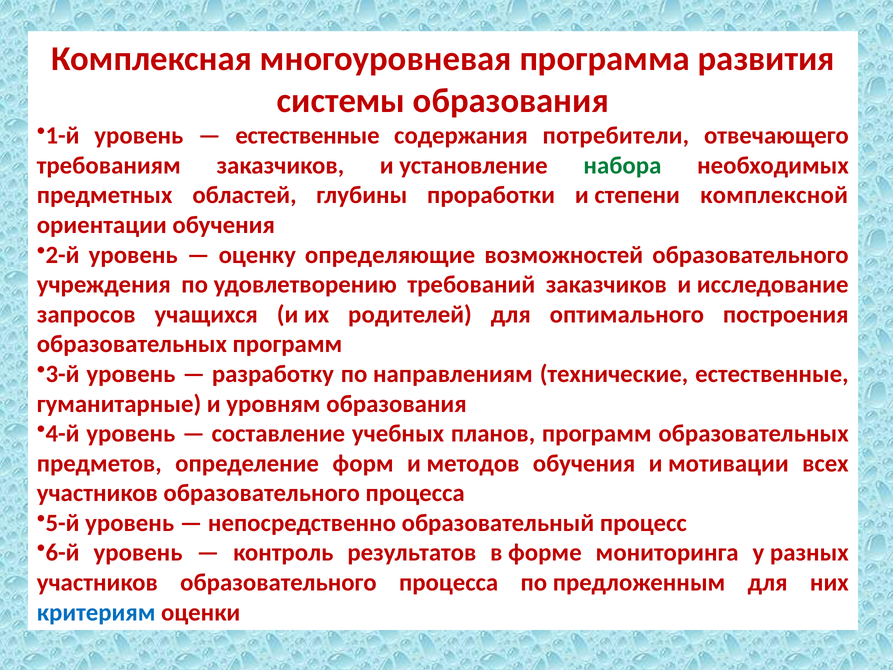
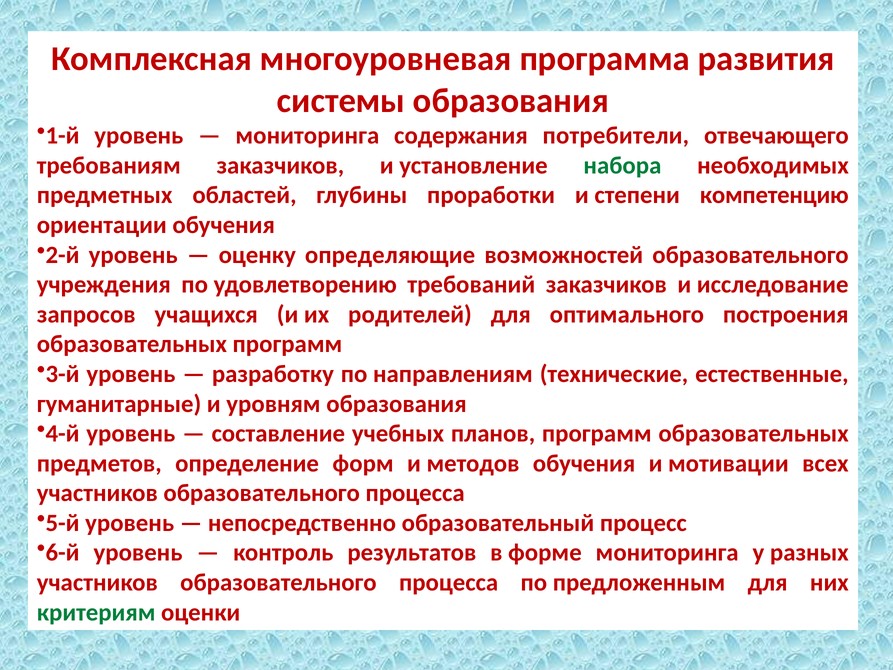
естественные at (308, 136): естественные -> мониторинга
комплексной: комплексной -> компетенцию
критериям colour: blue -> green
